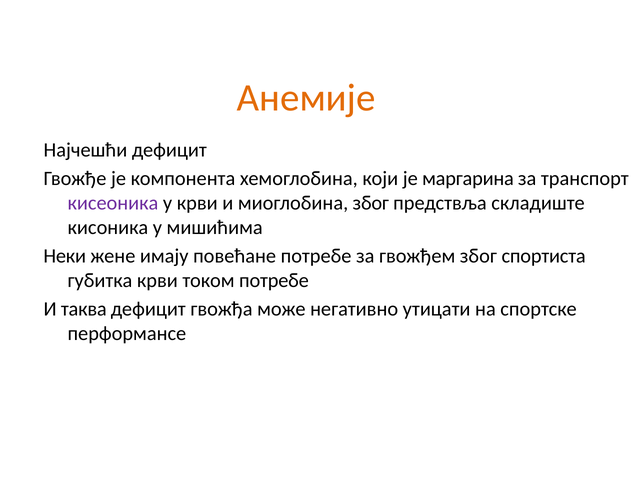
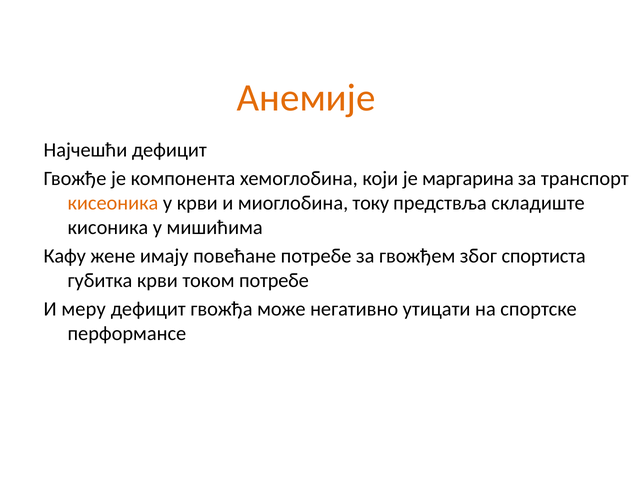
кисеоника colour: purple -> orange
миоглобина због: због -> току
Неки: Неки -> Кафу
таква: таква -> меру
